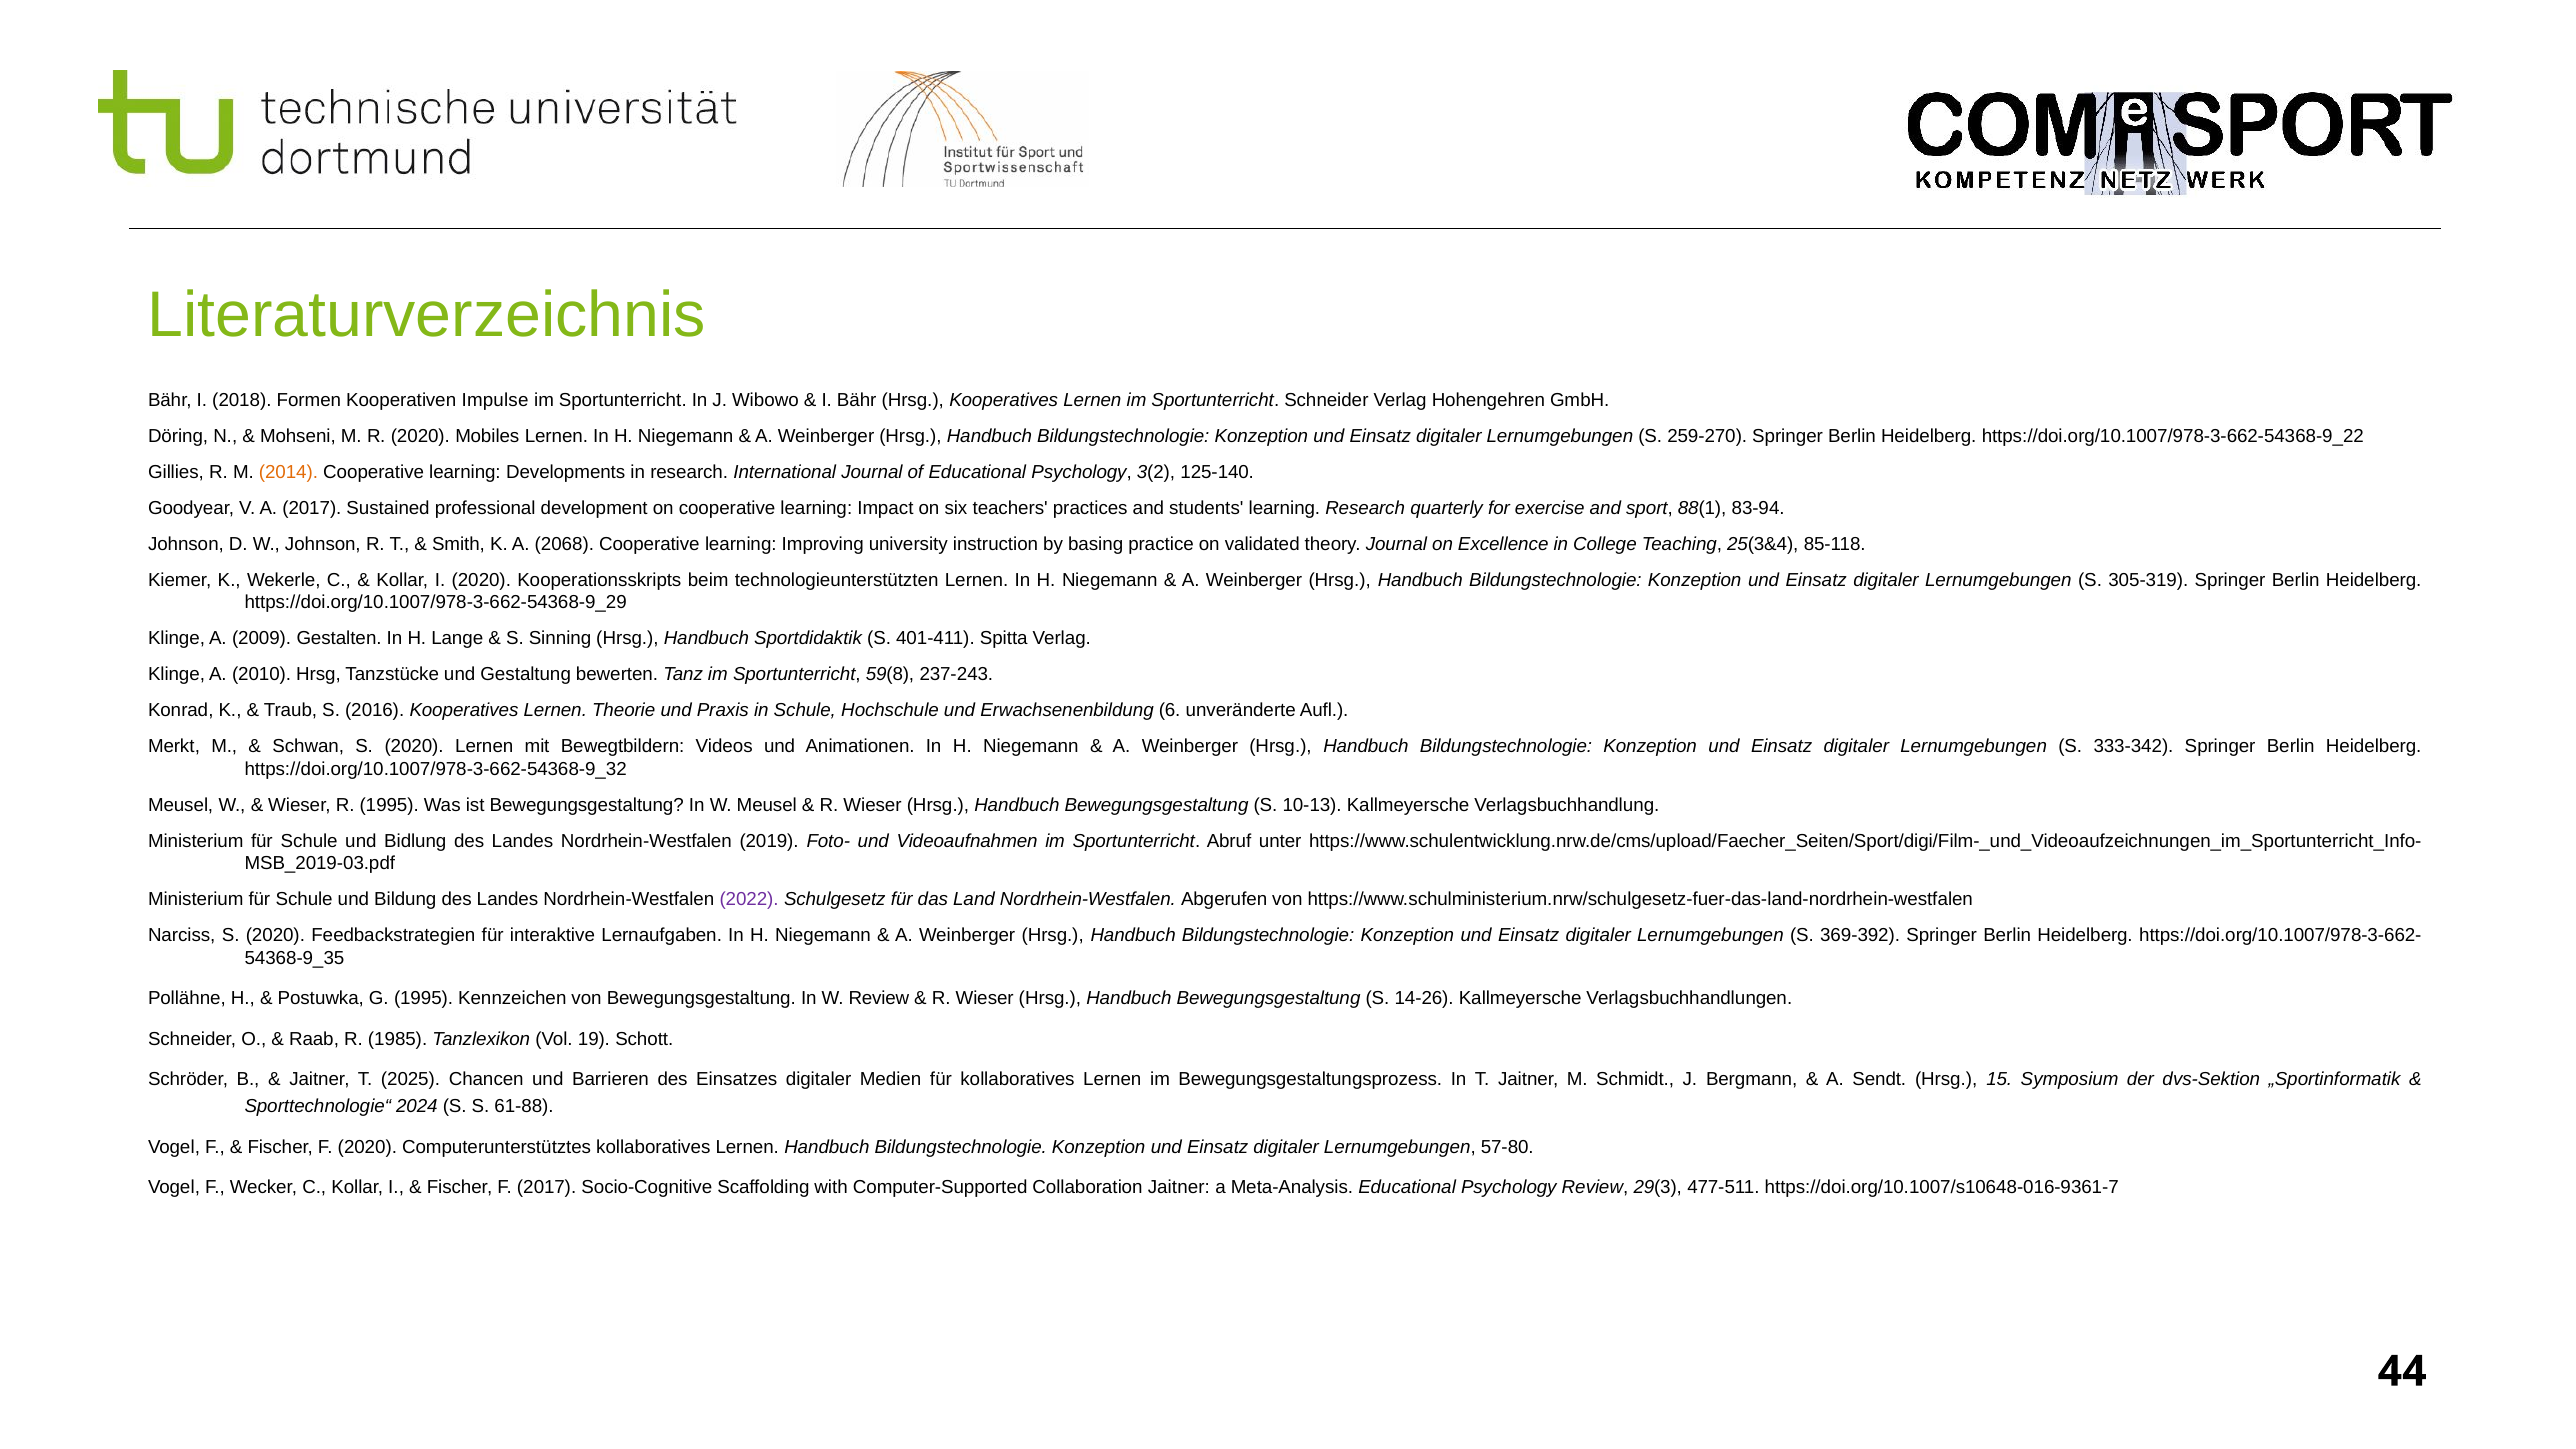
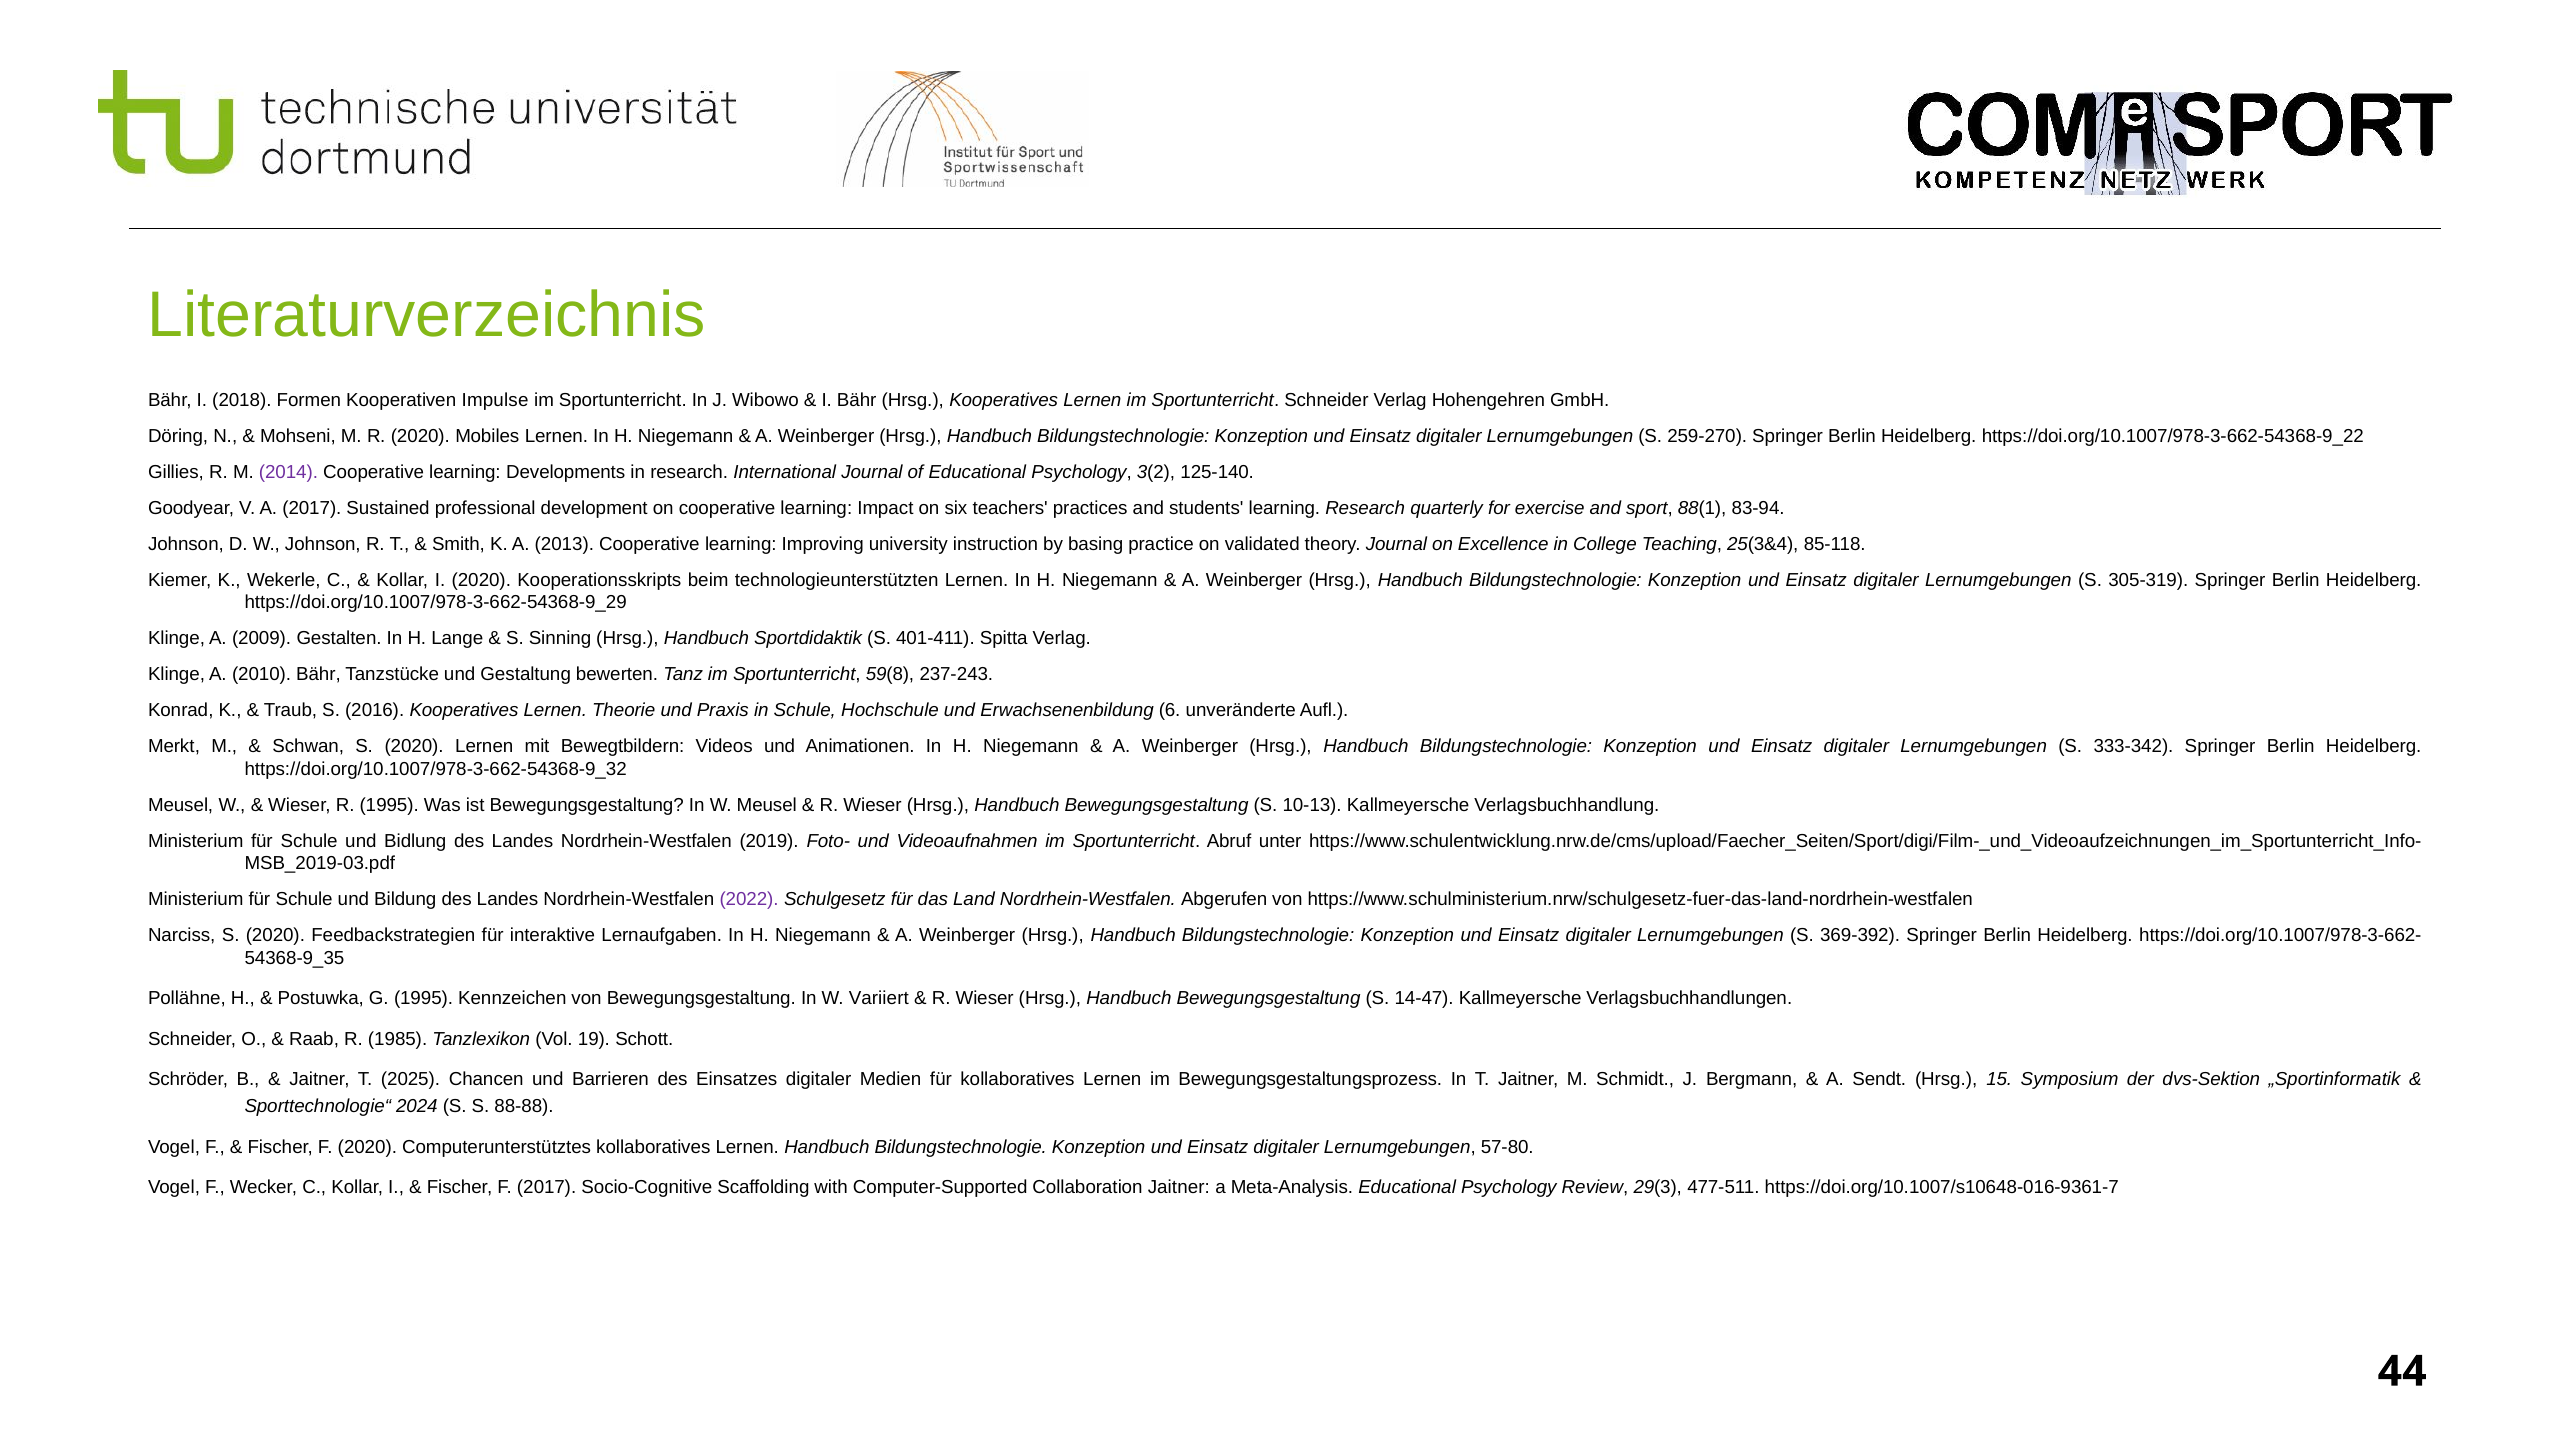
2014 colour: orange -> purple
2068: 2068 -> 2013
2010 Hrsg: Hrsg -> Bähr
W Review: Review -> Variiert
14-26: 14-26 -> 14-47
61-88: 61-88 -> 88-88
